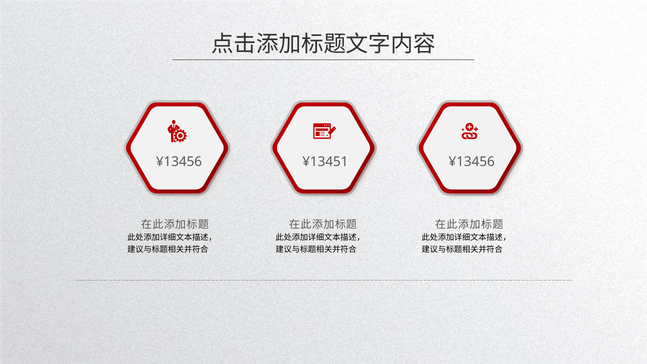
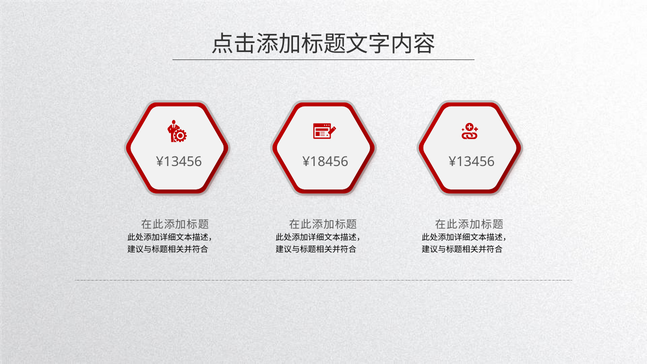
¥13451: ¥13451 -> ¥18456
